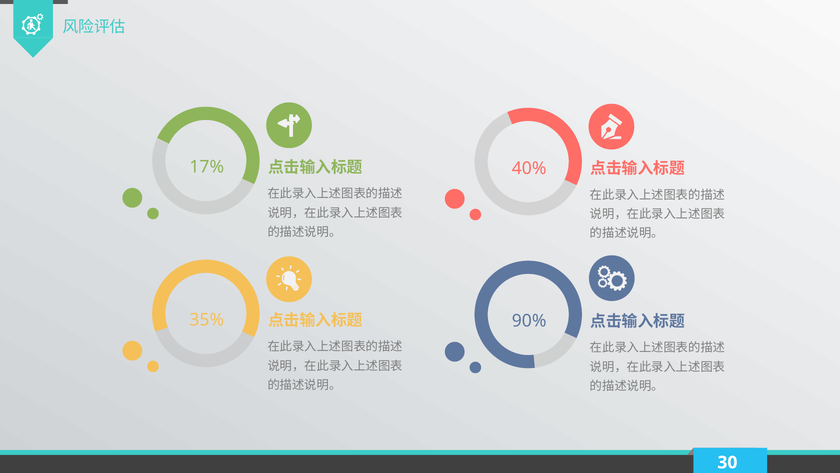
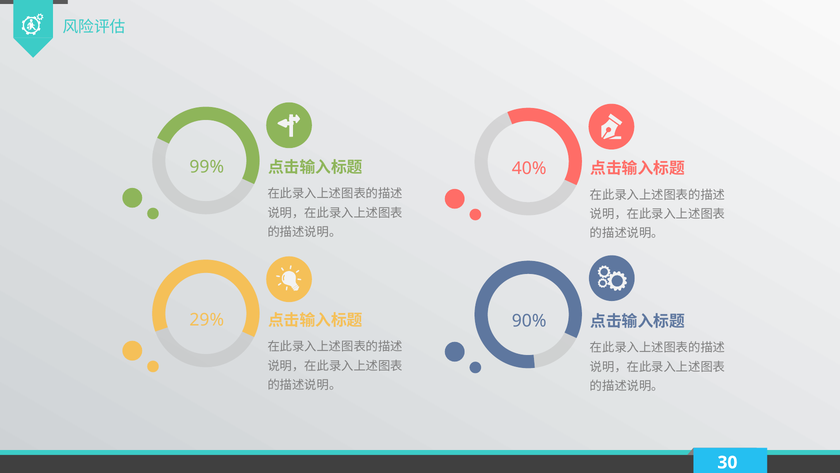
17%: 17% -> 99%
35%: 35% -> 29%
